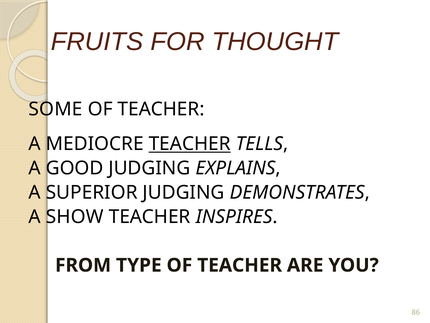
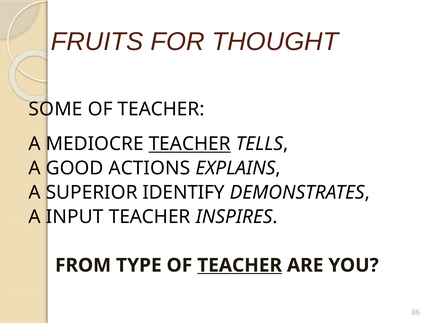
GOOD JUDGING: JUDGING -> ACTIONS
SUPERIOR JUDGING: JUDGING -> IDENTIFY
SHOW: SHOW -> INPUT
TEACHER at (240, 265) underline: none -> present
